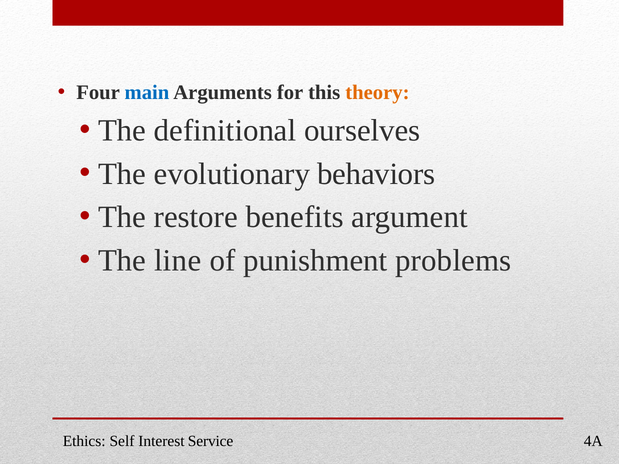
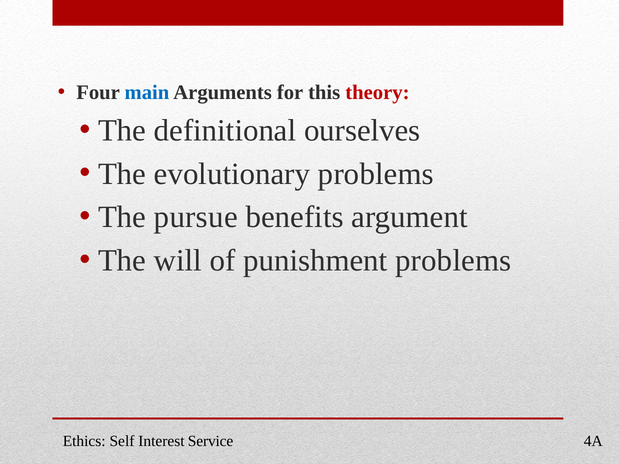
theory colour: orange -> red
evolutionary behaviors: behaviors -> problems
restore: restore -> pursue
line: line -> will
